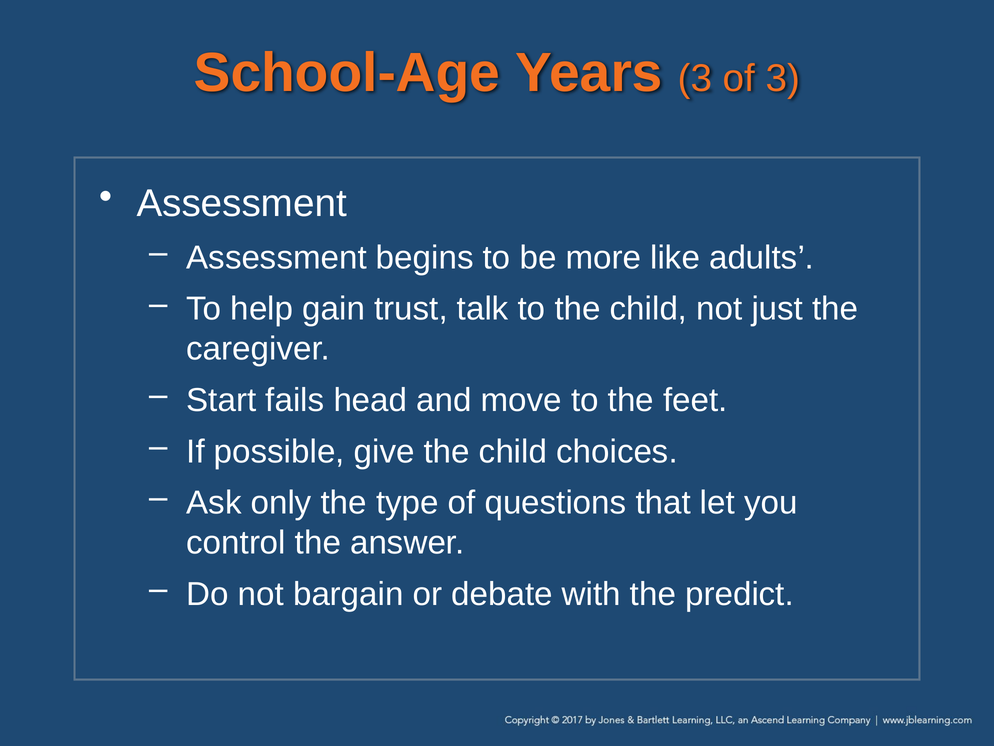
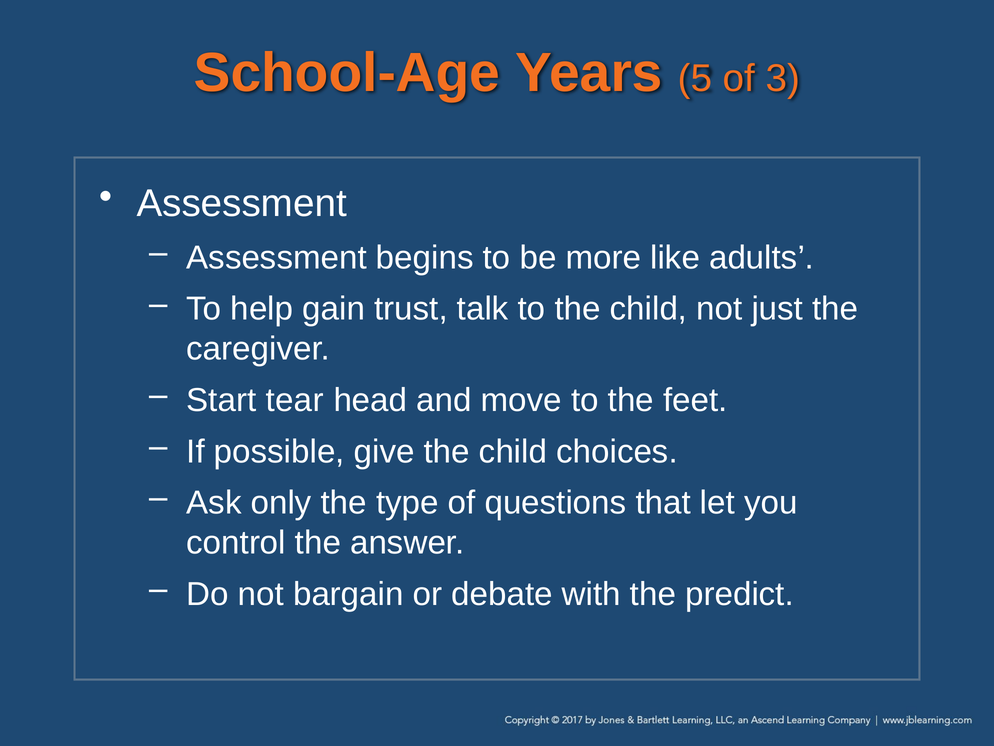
Years 3: 3 -> 5
fails: fails -> tear
